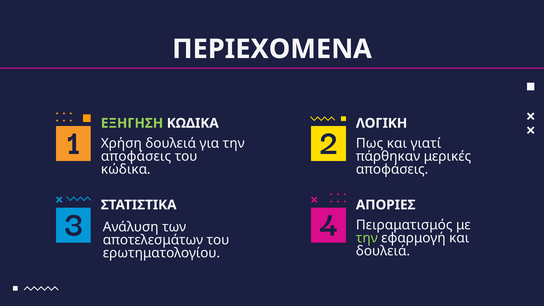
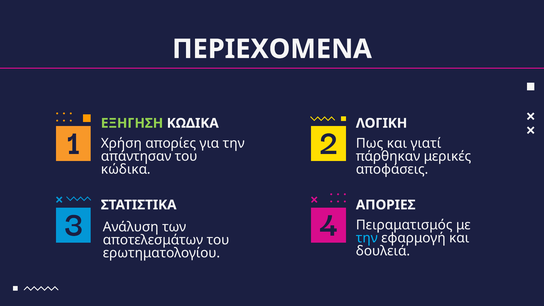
Χρήση δουλειά: δουλειά -> απορίες
αποφάσεις at (136, 156): αποφάσεις -> απάντησαν
την at (367, 238) colour: light green -> light blue
